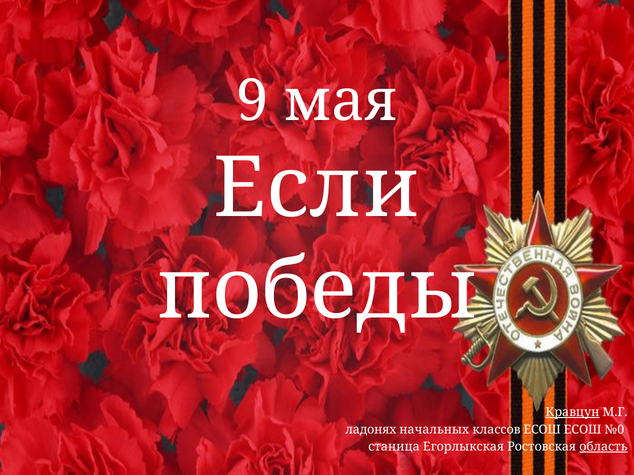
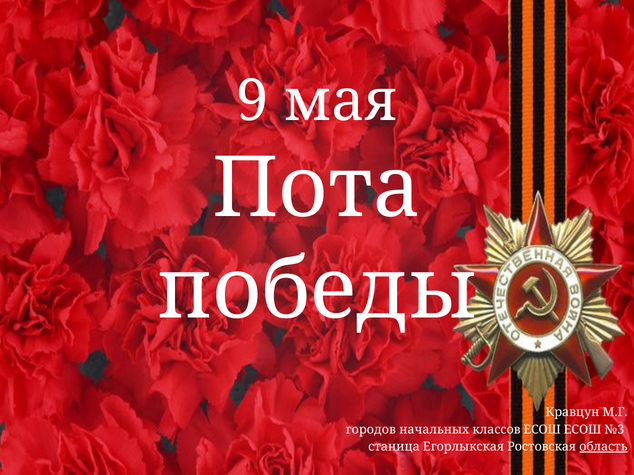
Если: Если -> Пота
Кравцун underline: present -> none
ладонях: ладонях -> городов
№0: №0 -> №3
